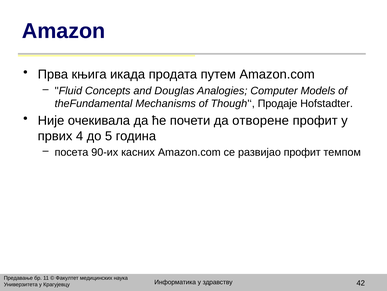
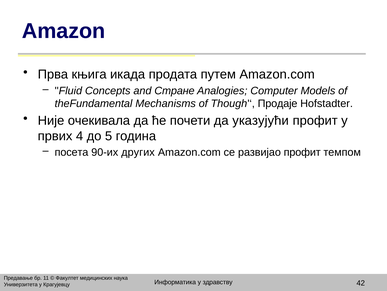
Douglas: Douglas -> Стране
отворене: отворене -> указујући
касних: касних -> других
